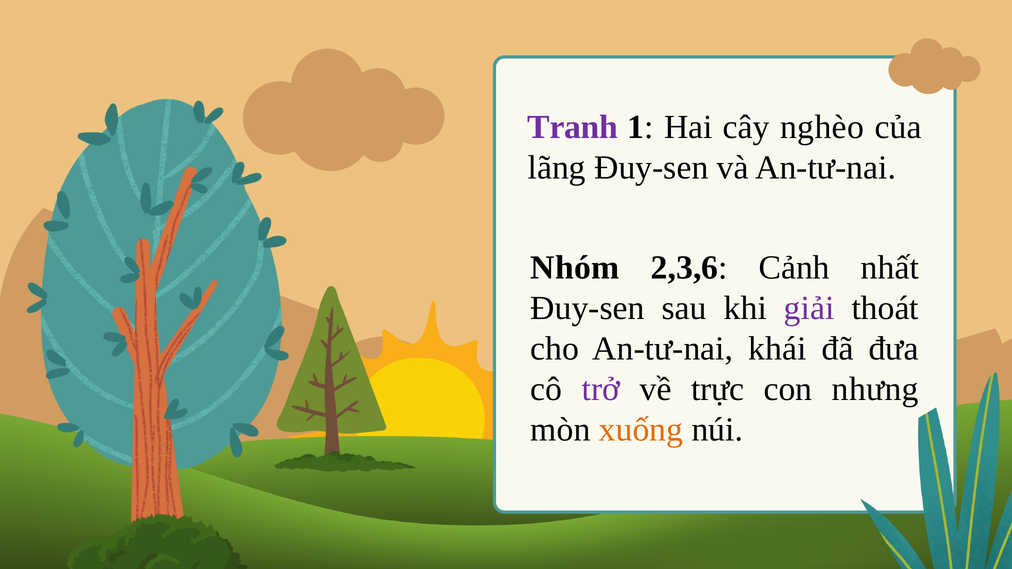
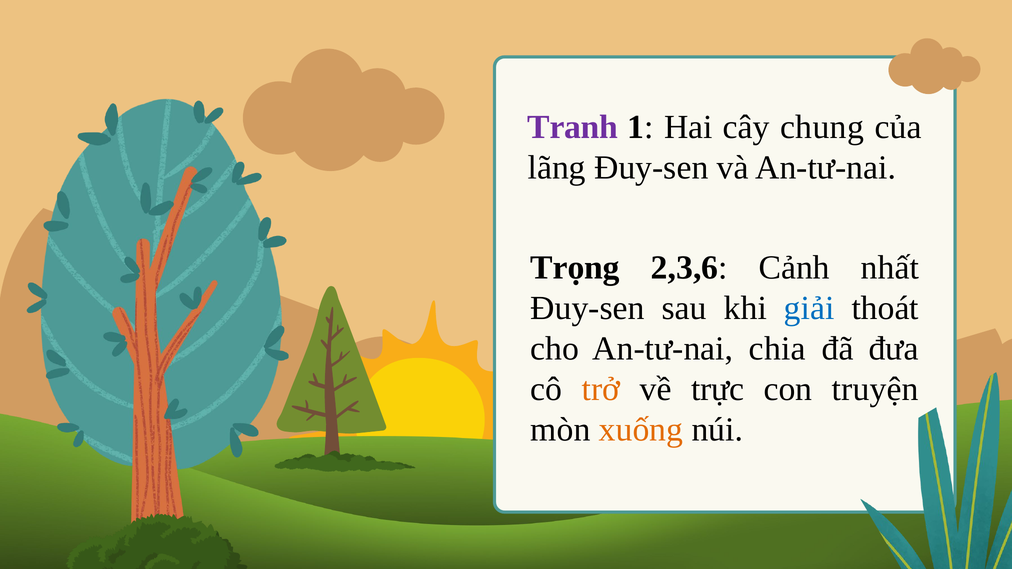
nghèo: nghèo -> chung
Nhóm: Nhóm -> Trọng
giải colour: purple -> blue
khái: khái -> chia
trở colour: purple -> orange
nhưng: nhưng -> truyện
